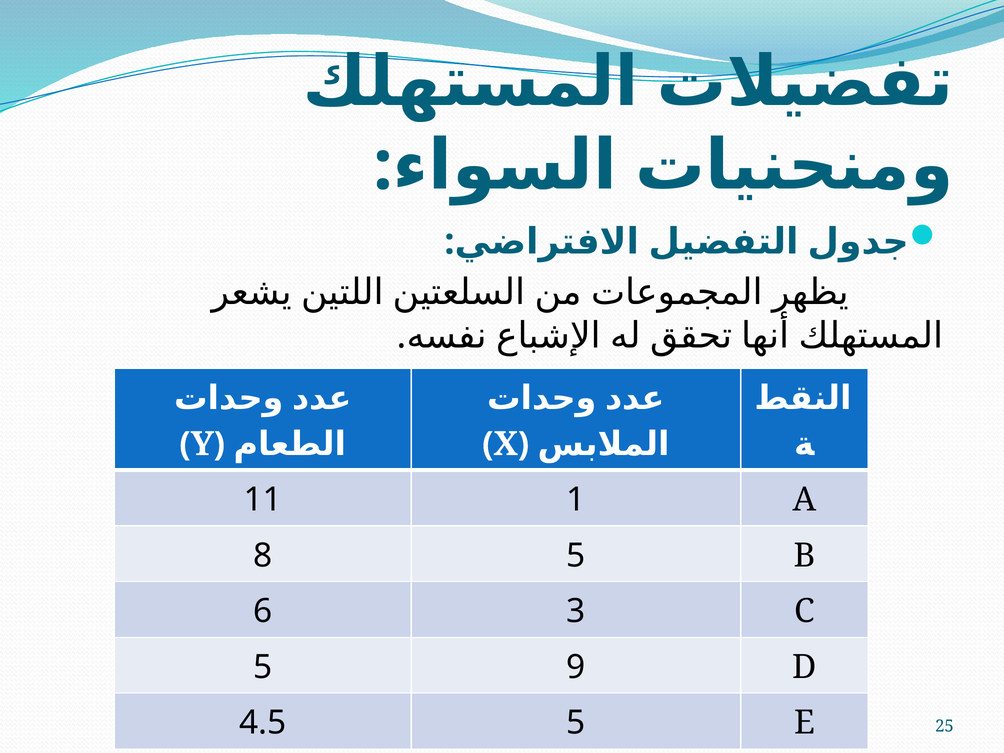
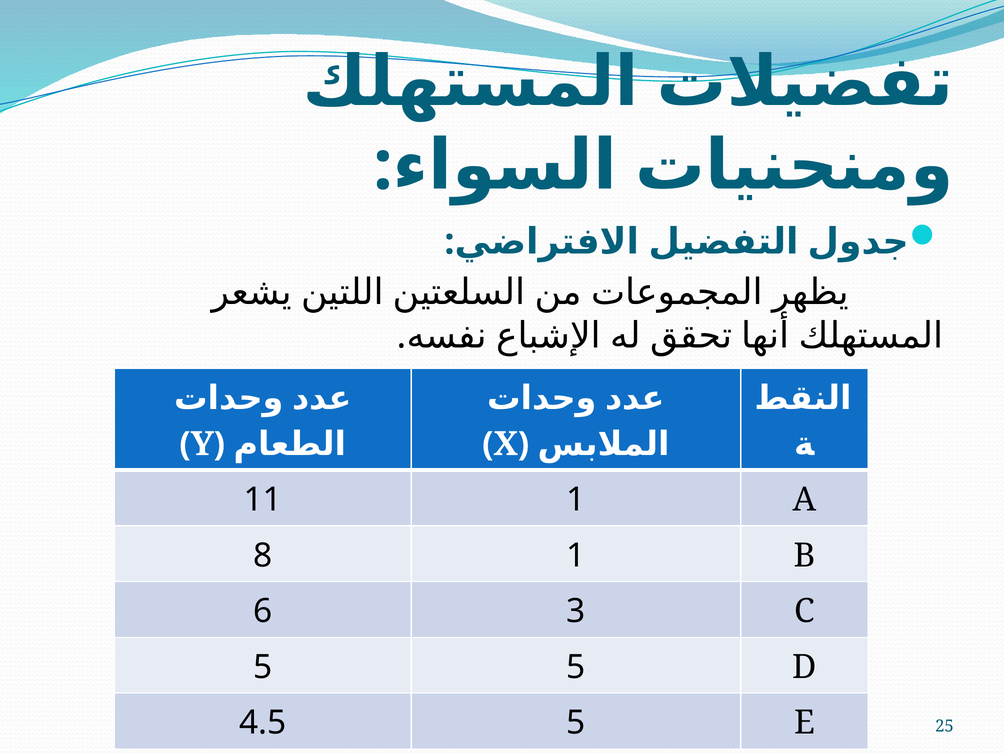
8 5: 5 -> 1
5 9: 9 -> 5
